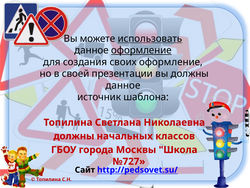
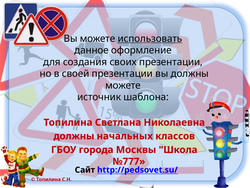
оформление at (141, 50) underline: present -> none
своих оформление: оформление -> презентации
данное at (123, 85): данное -> можете
№727: №727 -> №777
